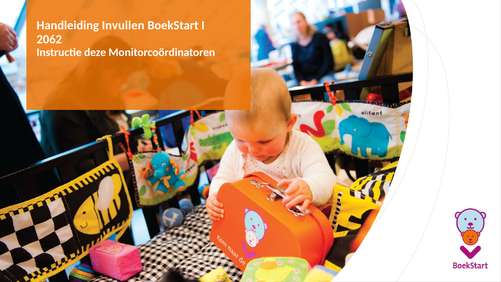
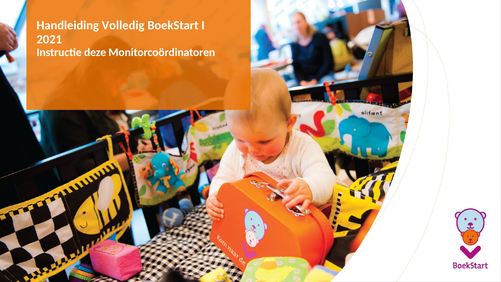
Invullen: Invullen -> Volledig
2062: 2062 -> 2021
